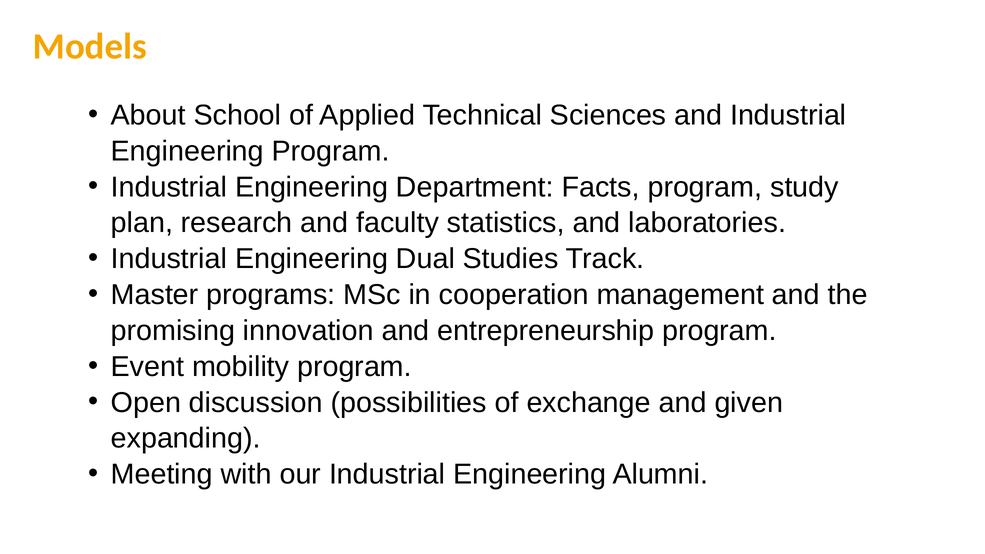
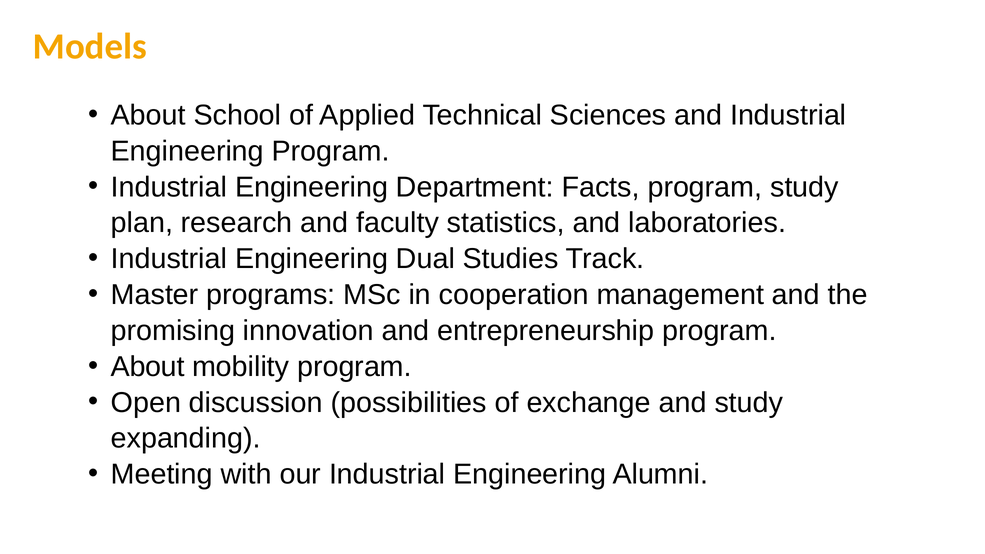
Event at (148, 367): Event -> About
and given: given -> study
